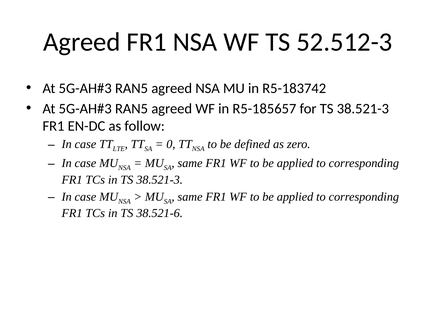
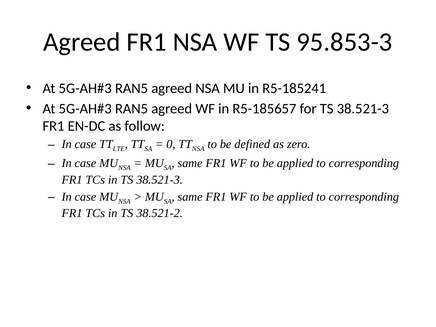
52.512-3: 52.512-3 -> 95.853-3
R5-183742: R5-183742 -> R5-185241
38.521-6: 38.521-6 -> 38.521-2
